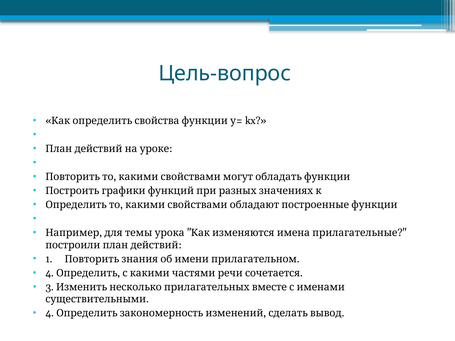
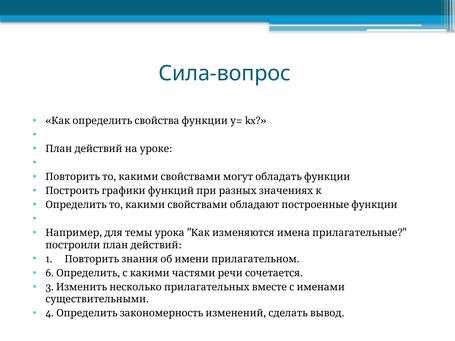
Цель-вопрос: Цель-вопрос -> Сила-вопрос
4 at (50, 273): 4 -> 6
